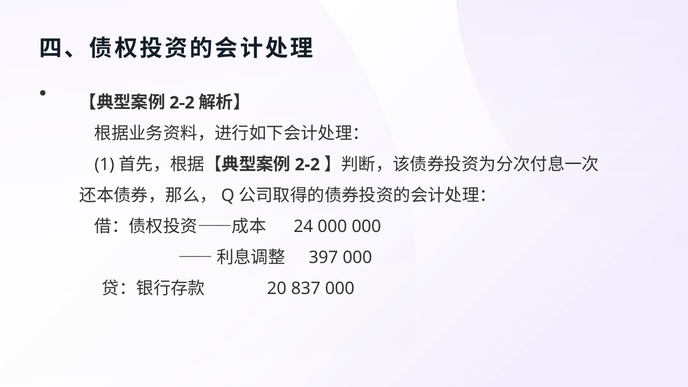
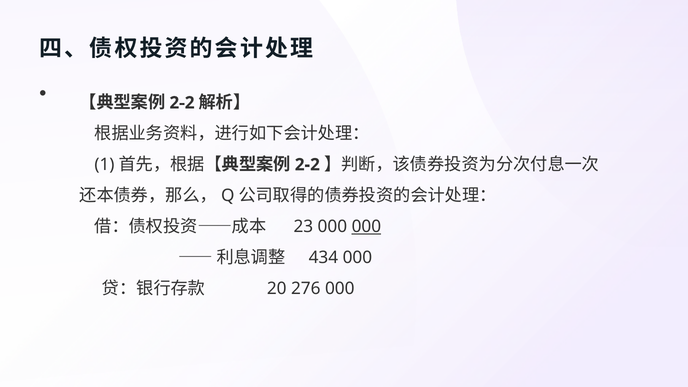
24: 24 -> 23
000 at (366, 227) underline: none -> present
397: 397 -> 434
837: 837 -> 276
